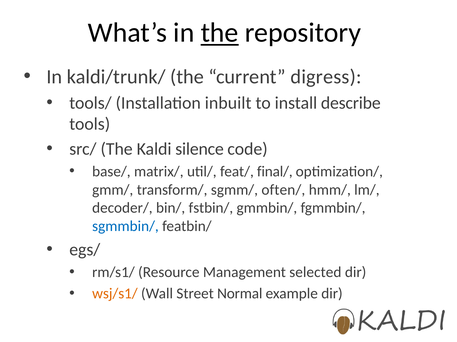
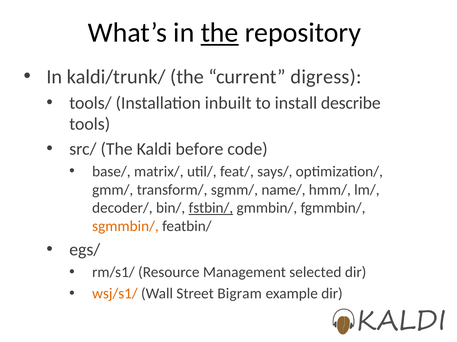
silence: silence -> before
final/: final/ -> says/
often/: often/ -> name/
fstbin/ underline: none -> present
sgmmbin/ colour: blue -> orange
Normal: Normal -> Bigram
